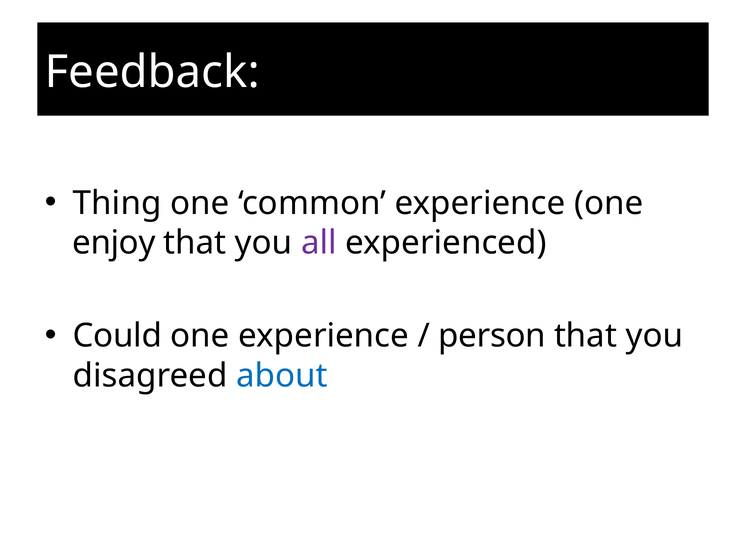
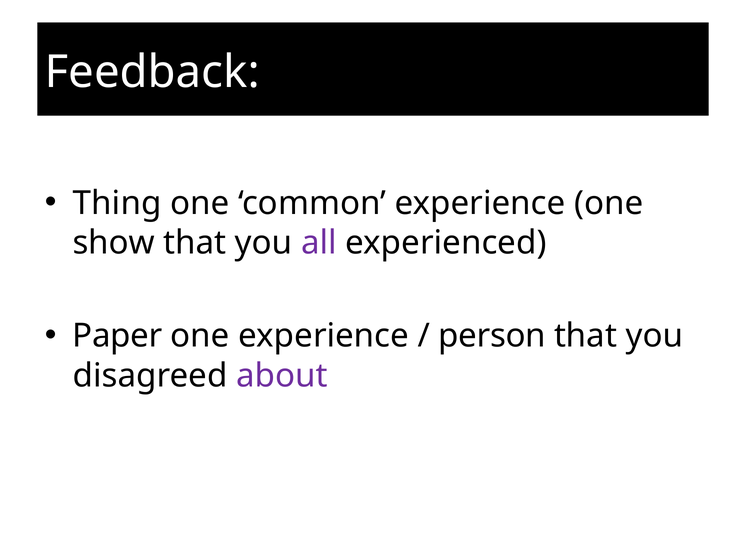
enjoy: enjoy -> show
Could: Could -> Paper
about colour: blue -> purple
